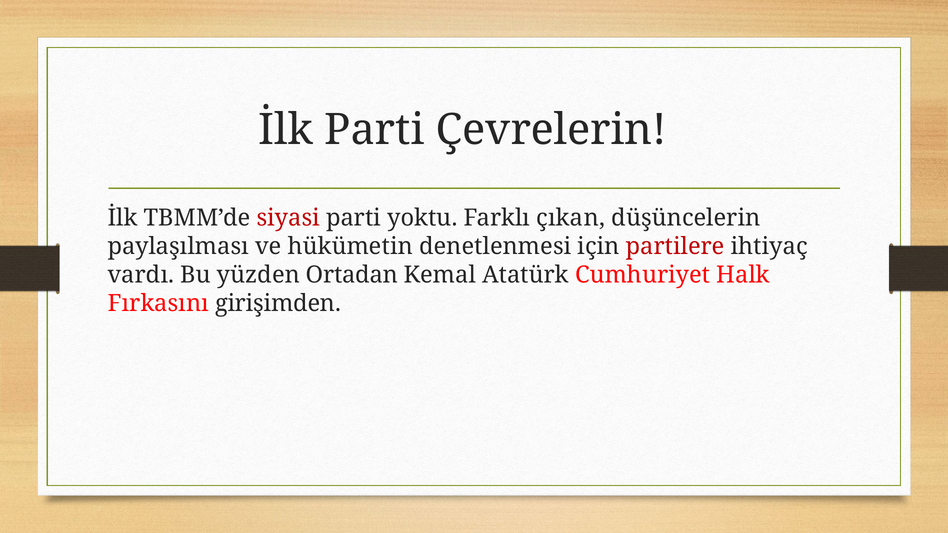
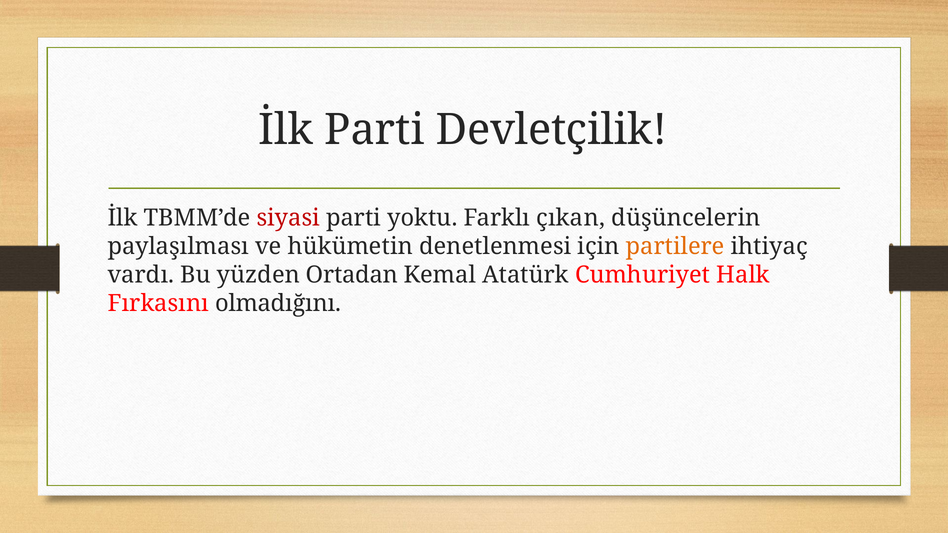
Çevrelerin: Çevrelerin -> Devletçilik
partilere colour: red -> orange
girişimden: girişimden -> olmadığını
